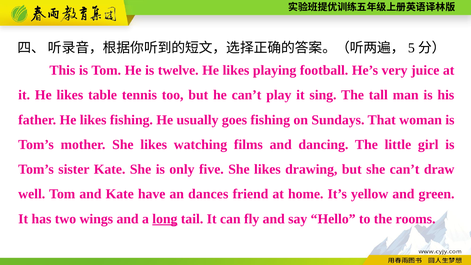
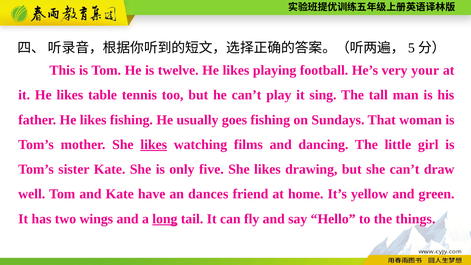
juice: juice -> your
likes at (154, 145) underline: none -> present
rooms: rooms -> things
